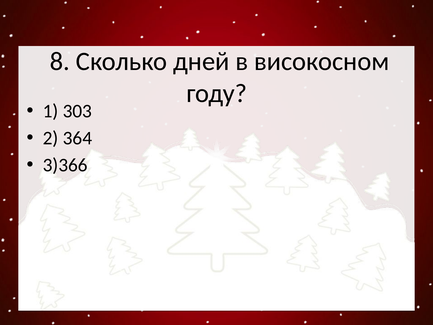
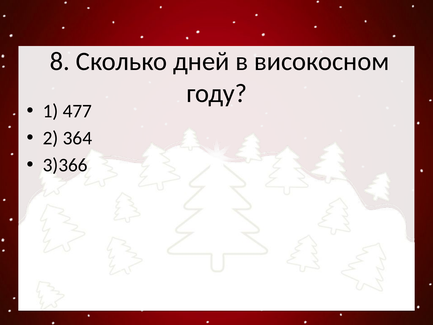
303: 303 -> 477
